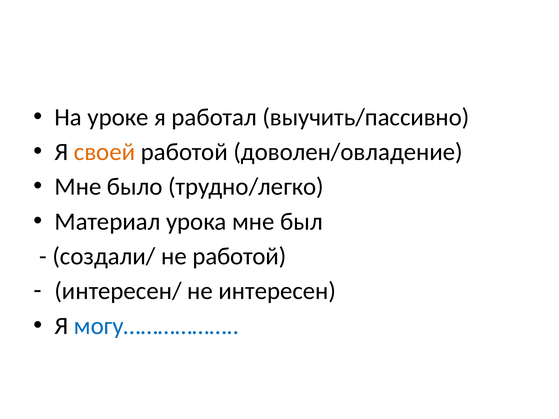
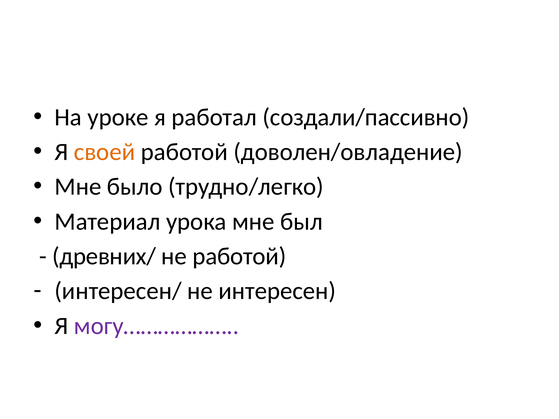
выучить/пассивно: выучить/пассивно -> создали/пассивно
создали/: создали/ -> древних/
могу……………… colour: blue -> purple
